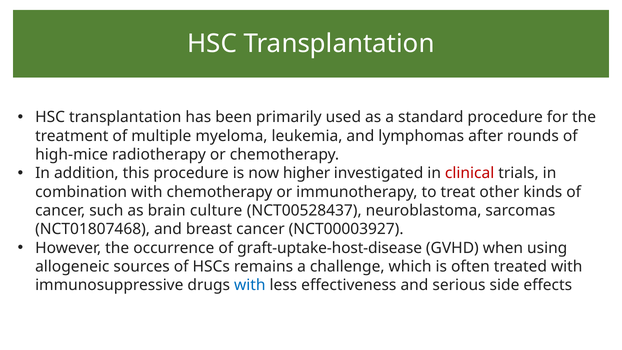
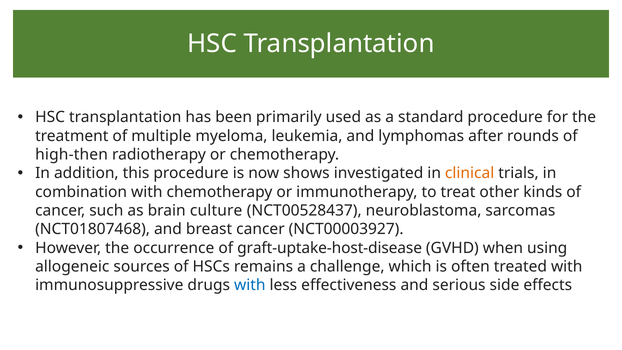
high-mice: high-mice -> high-then
higher: higher -> shows
clinical colour: red -> orange
